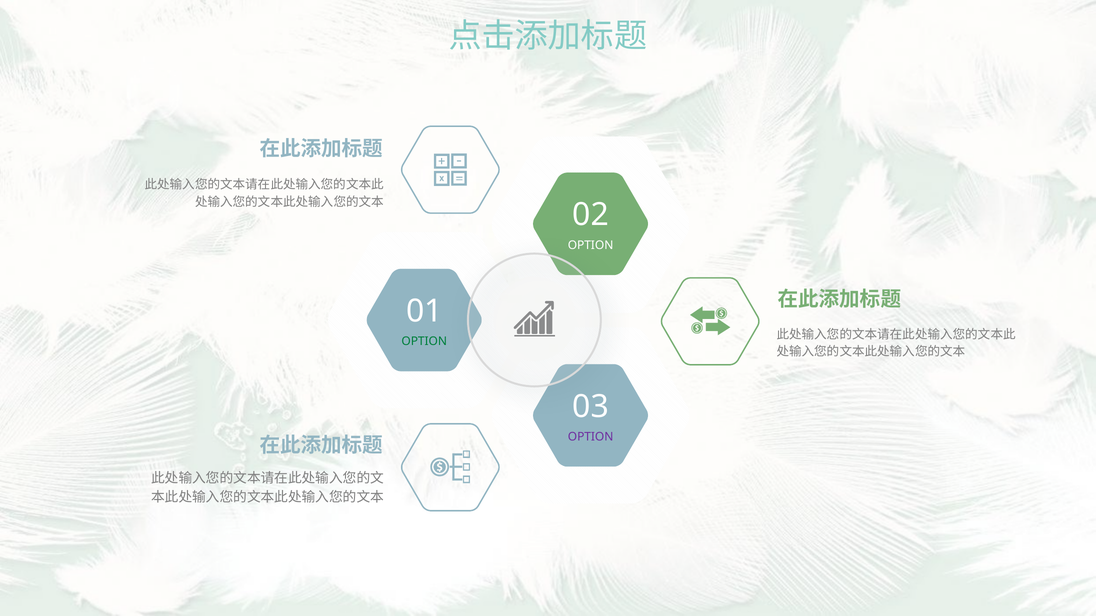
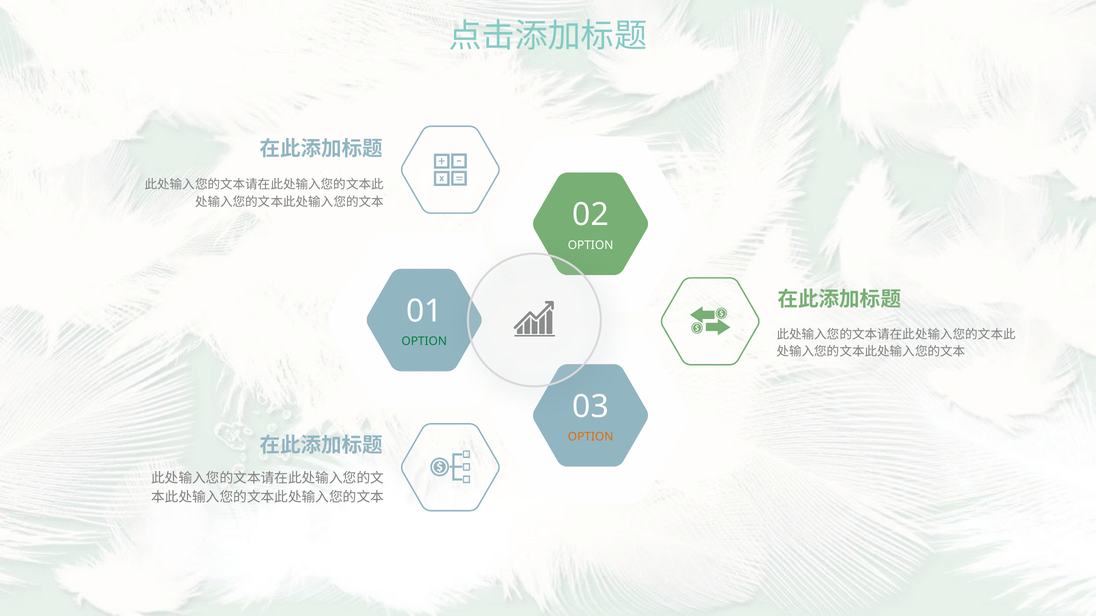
OPTION at (591, 437) colour: purple -> orange
